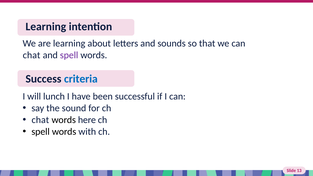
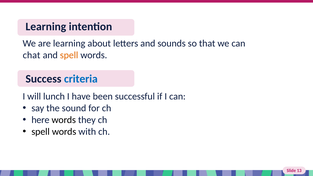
spell at (69, 55) colour: purple -> orange
chat at (40, 120): chat -> here
here: here -> they
